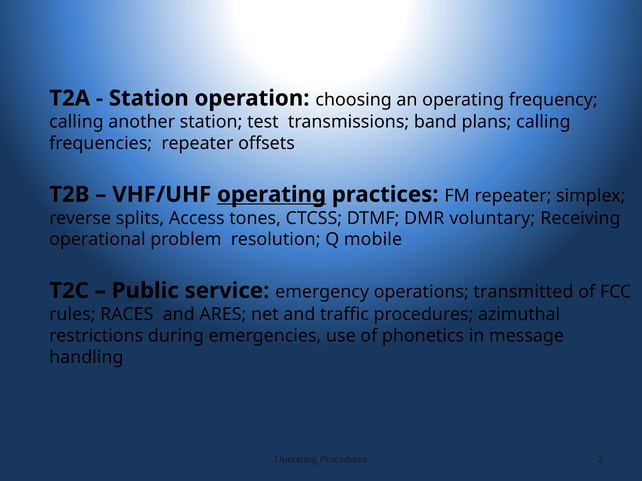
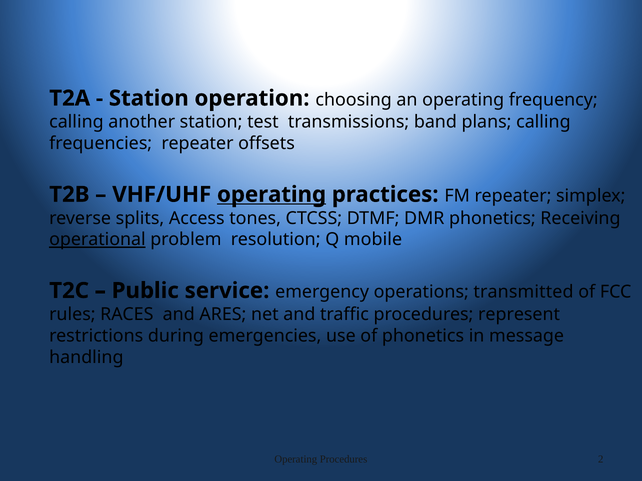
DMR voluntary: voluntary -> phonetics
operational underline: none -> present
azimuthal: azimuthal -> represent
